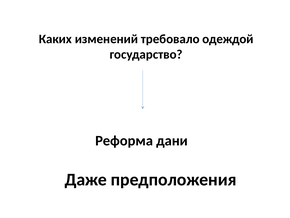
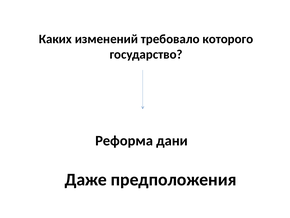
одеждой: одеждой -> которого
